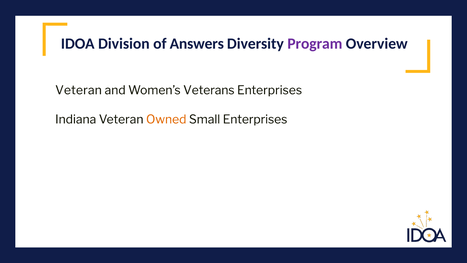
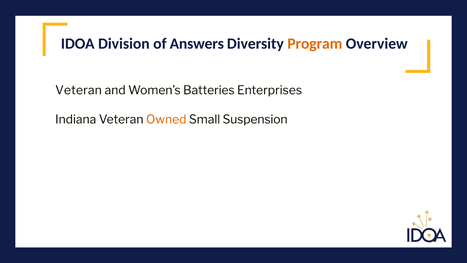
Program colour: purple -> orange
Veterans: Veterans -> Batteries
Small Enterprises: Enterprises -> Suspension
